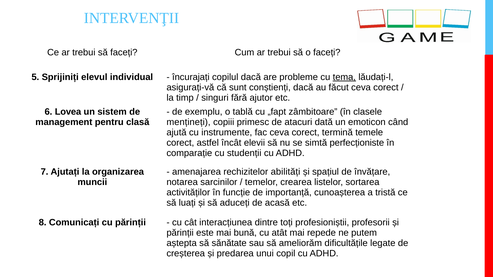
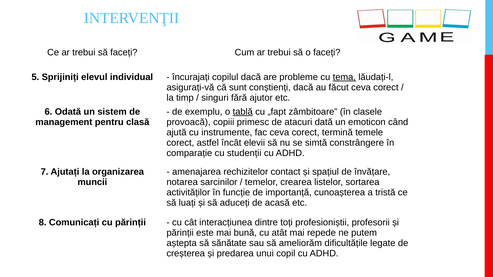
Lovea: Lovea -> Odată
tablă underline: none -> present
mențineți: mențineți -> provoacă
perfecționiste: perfecționiste -> constrângere
abilități: abilități -> contact
